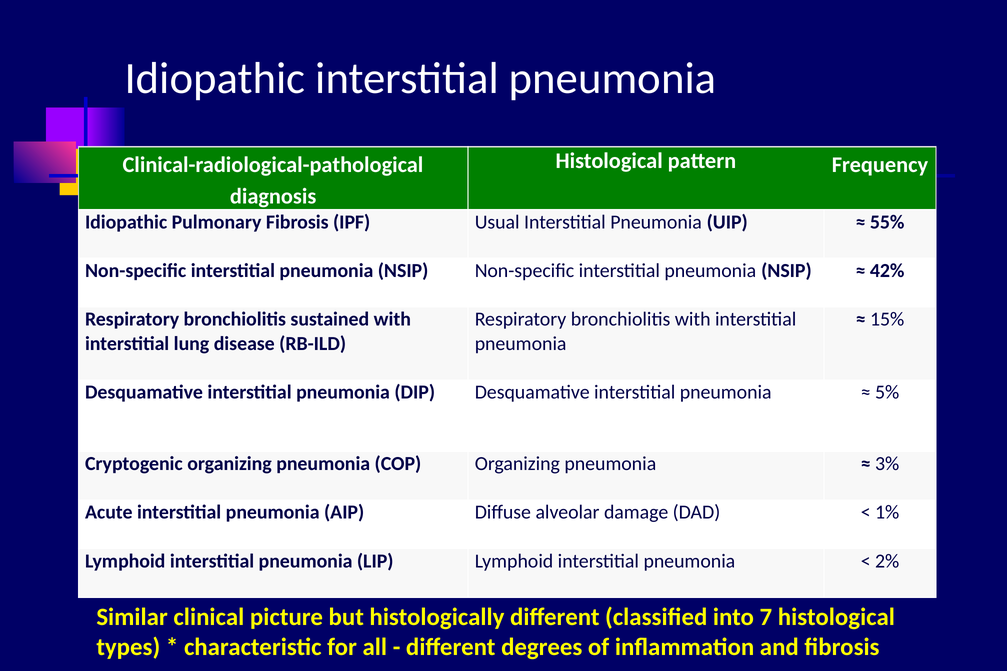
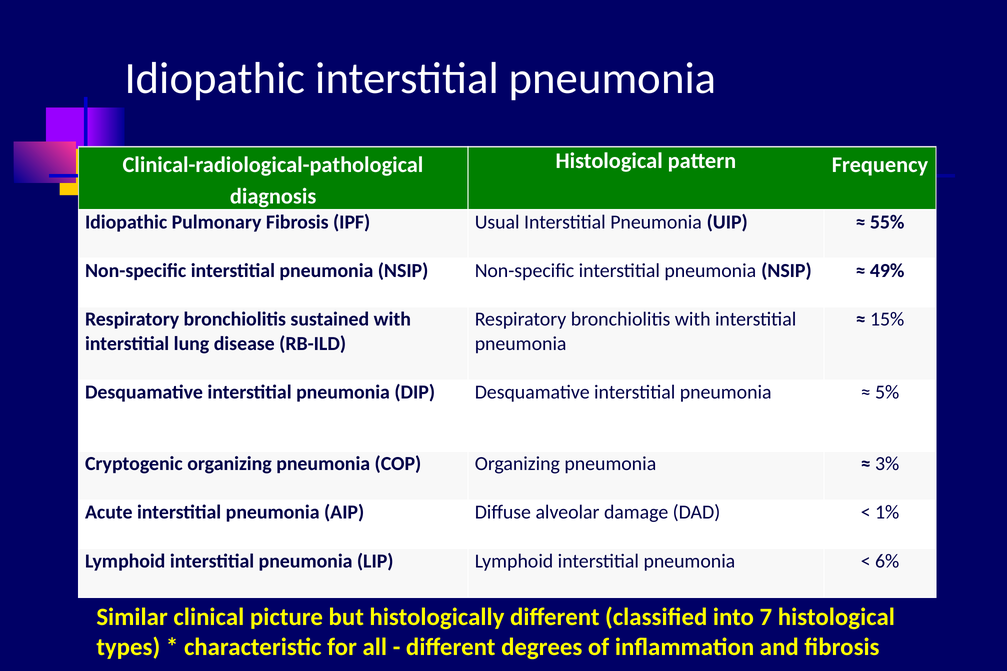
42%: 42% -> 49%
2%: 2% -> 6%
